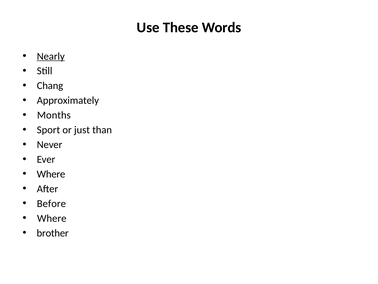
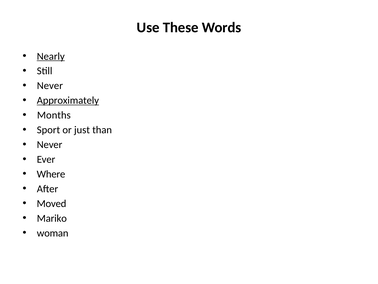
Chang at (50, 86): Chang -> Never
Approximately underline: none -> present
Before: Before -> Moved
Where at (52, 218): Where -> Mariko
brother: brother -> woman
